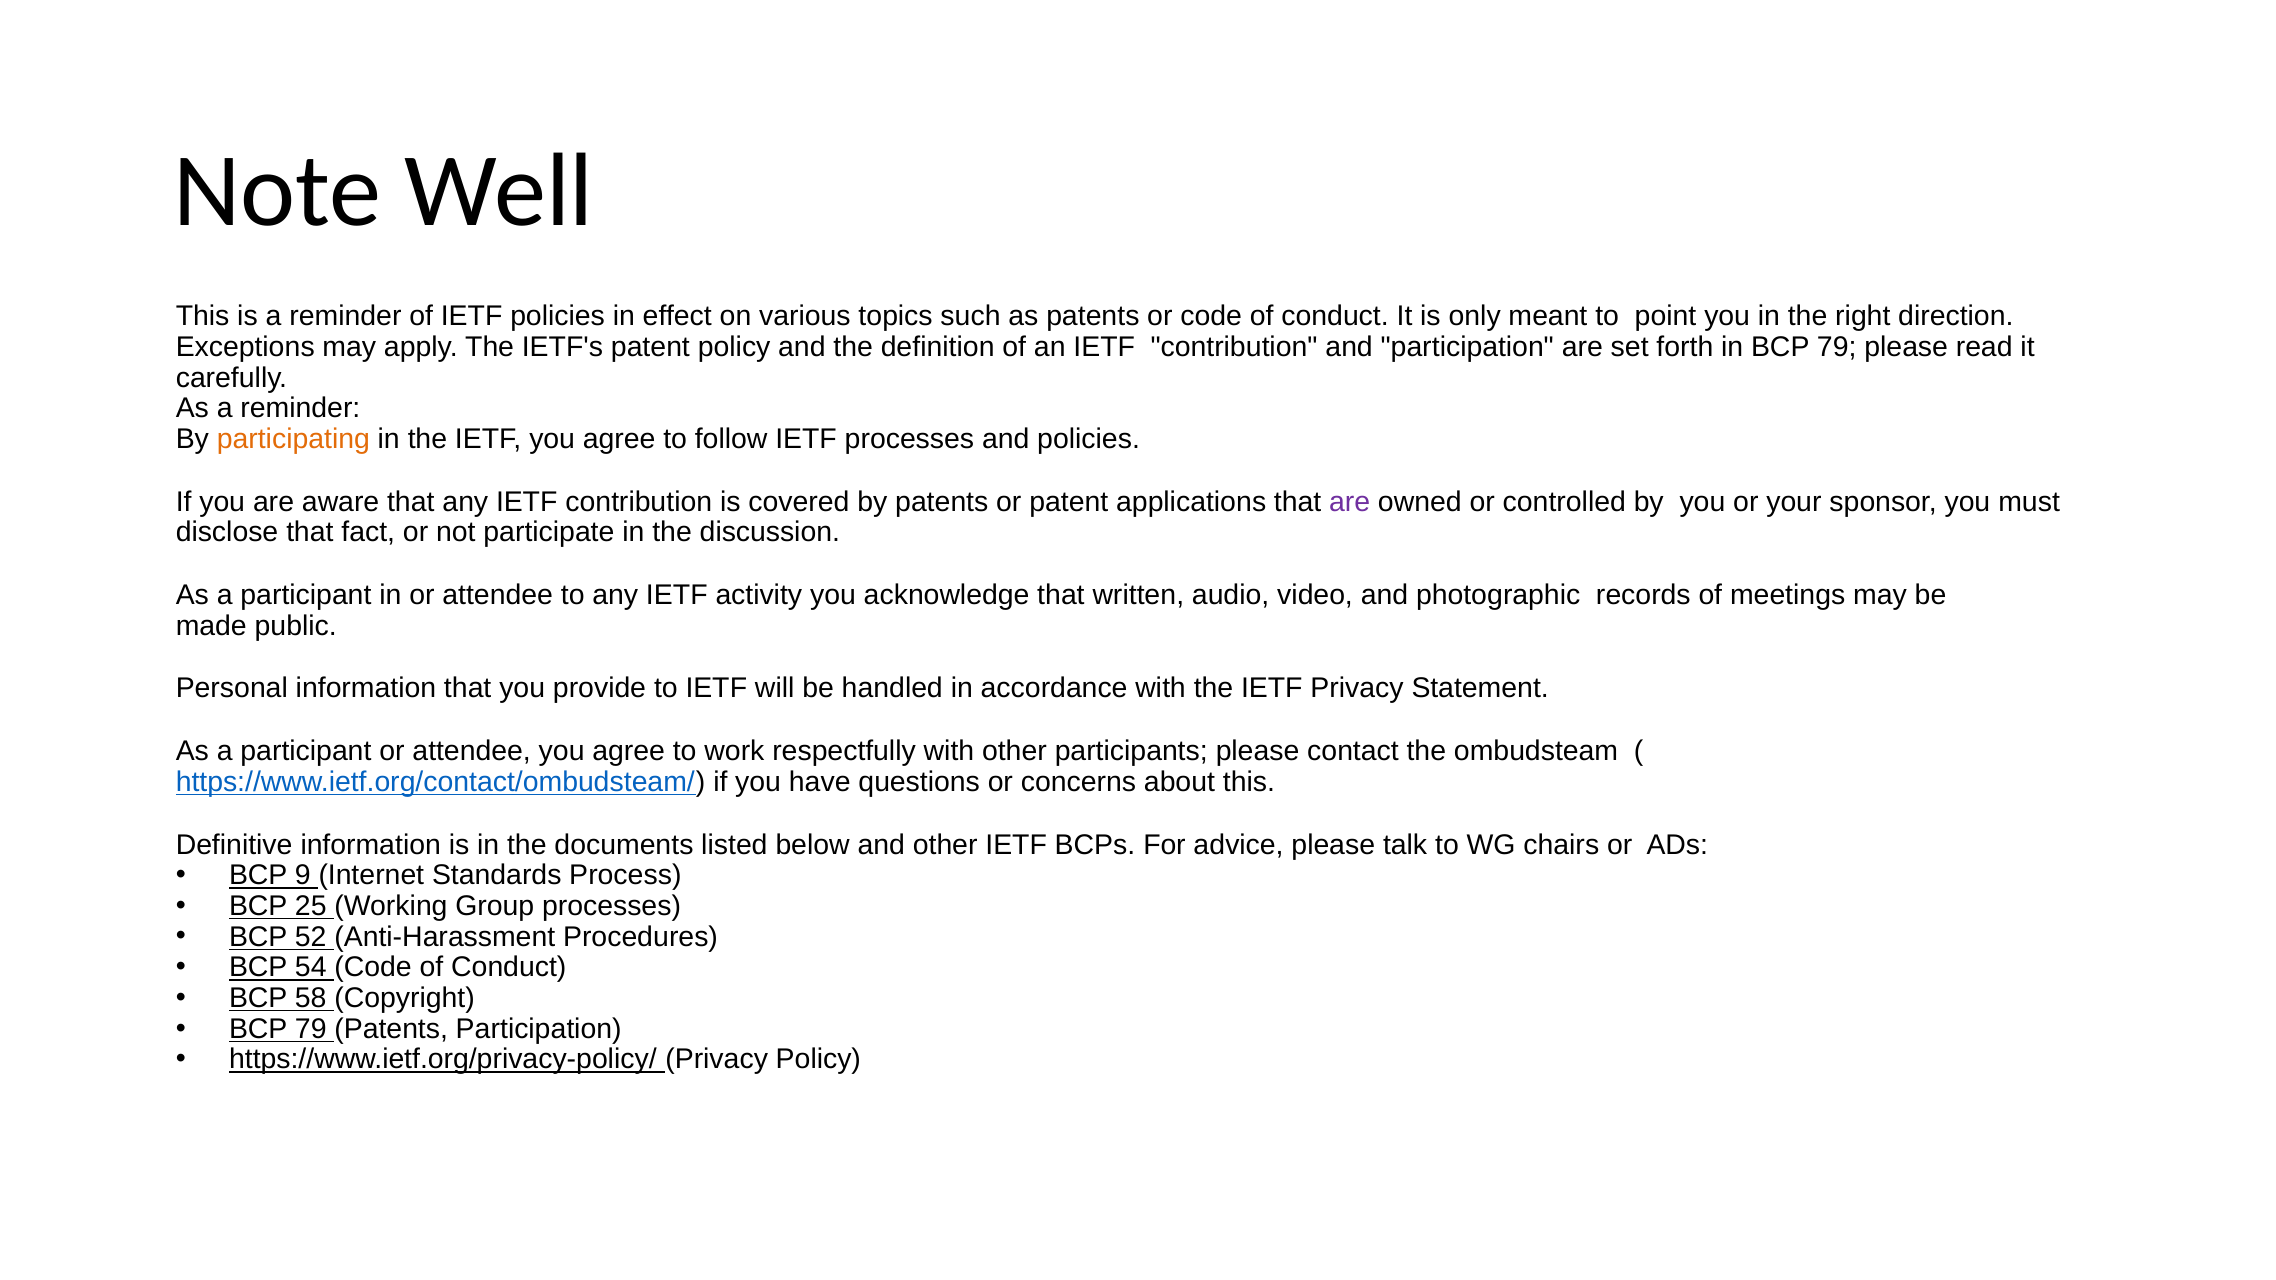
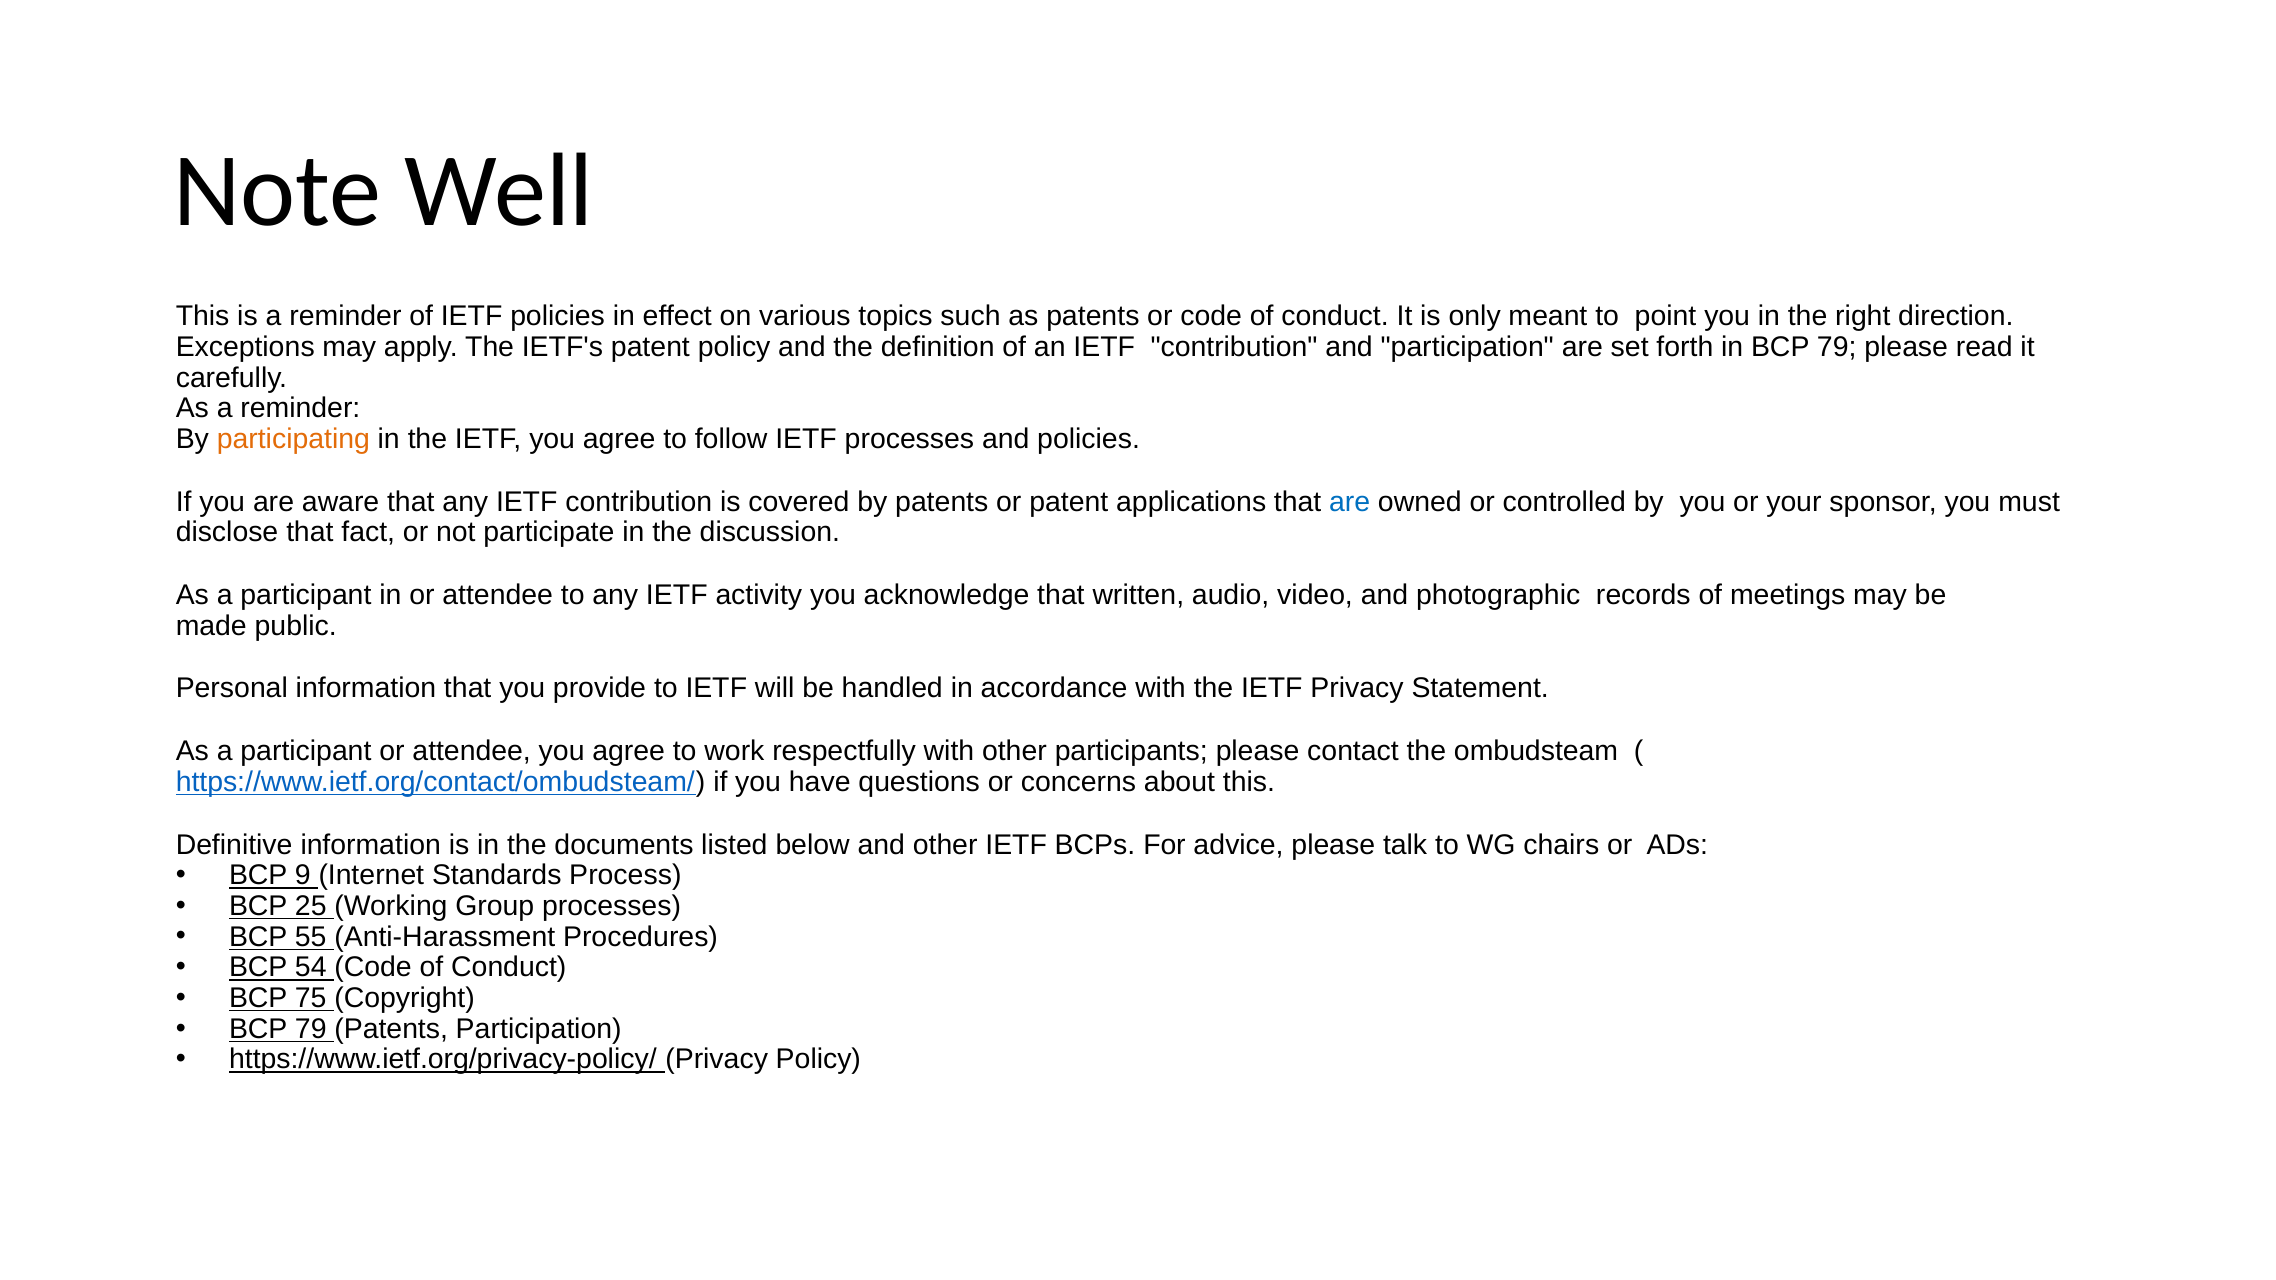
are at (1350, 502) colour: purple -> blue
52: 52 -> 55
58: 58 -> 75
